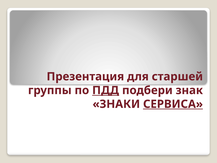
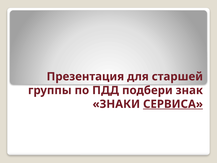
ПДД underline: present -> none
